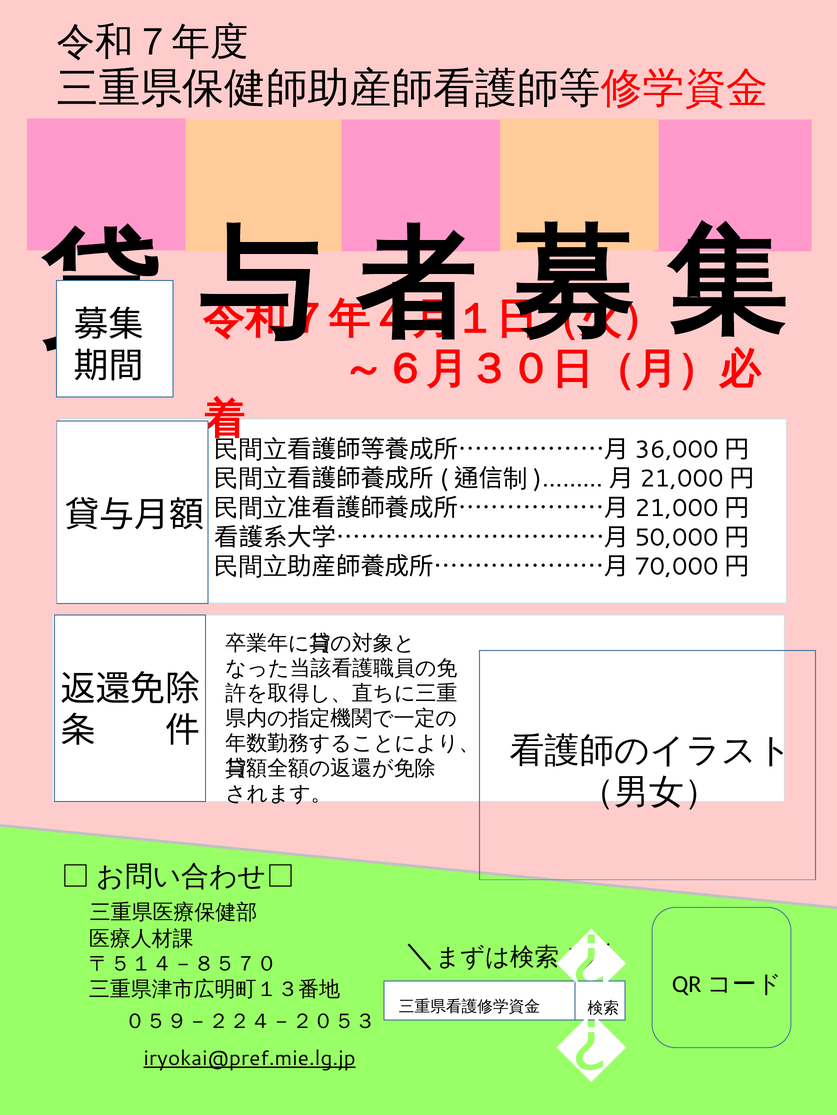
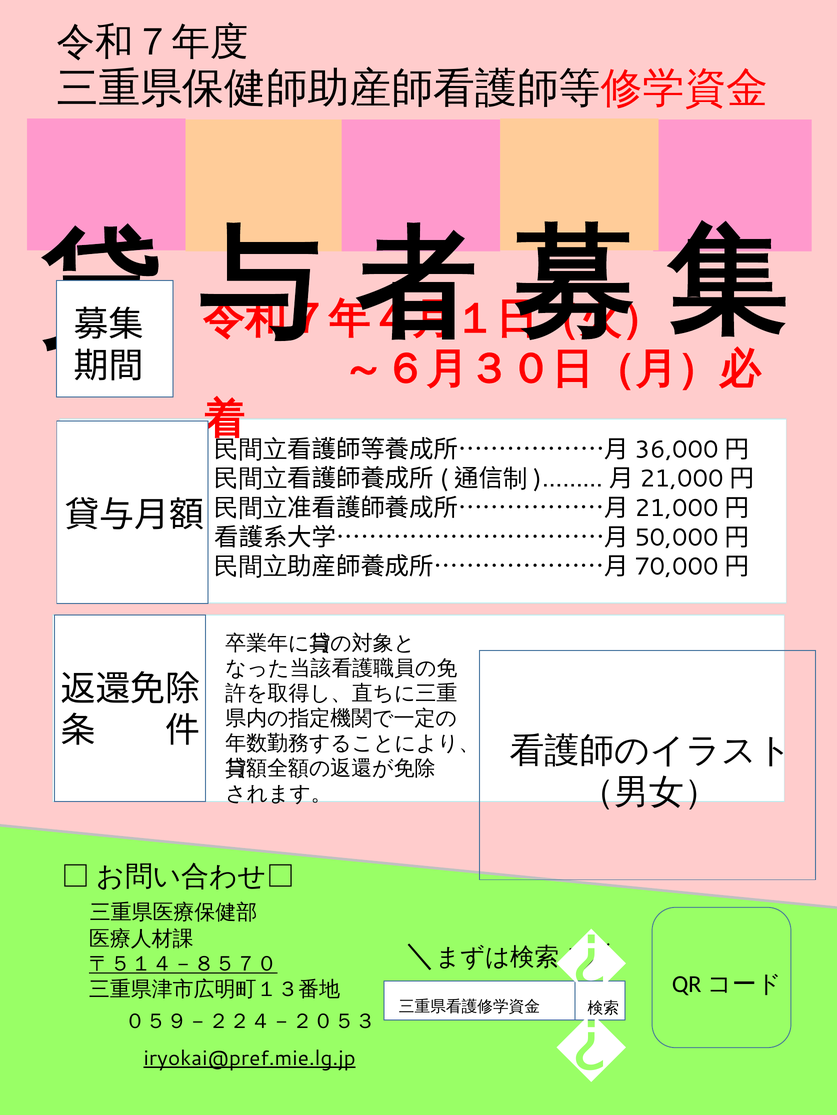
〒５１４－８５７０ underline: none -> present
